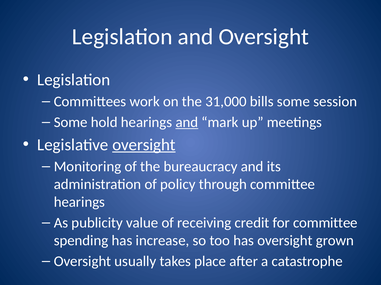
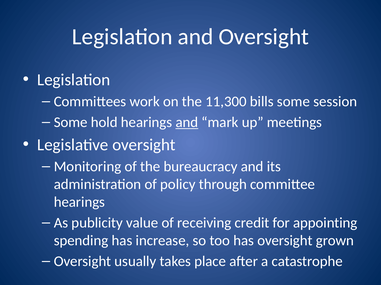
31,000: 31,000 -> 11,300
oversight at (144, 145) underline: present -> none
for committee: committee -> appointing
